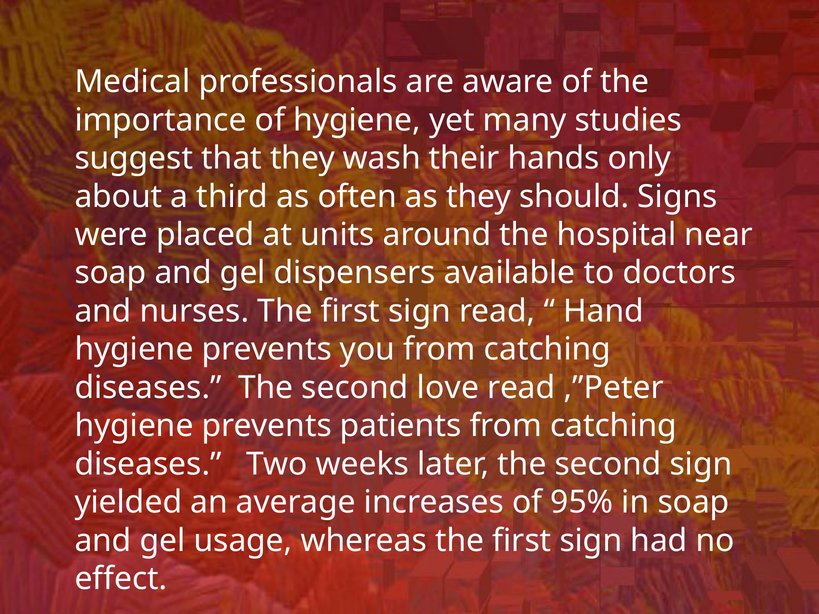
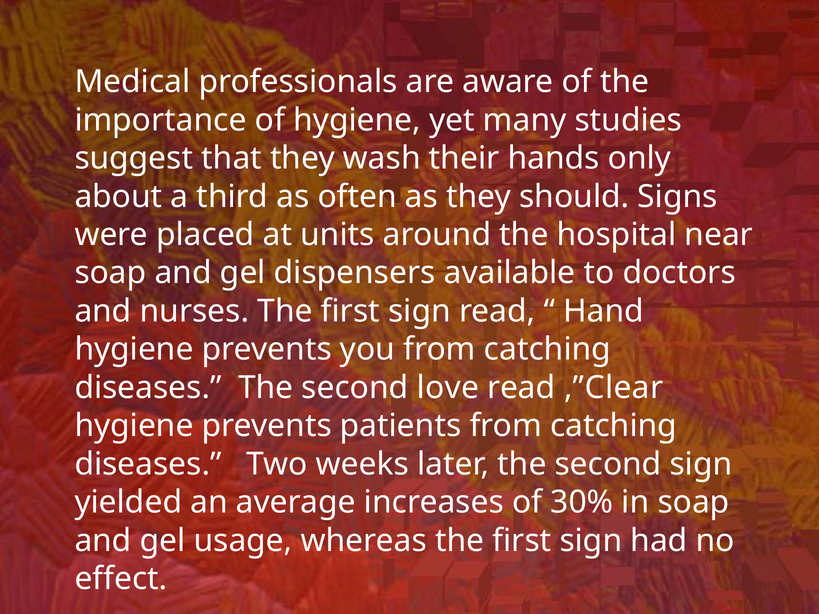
,”Peter: ,”Peter -> ,”Clear
95%: 95% -> 30%
